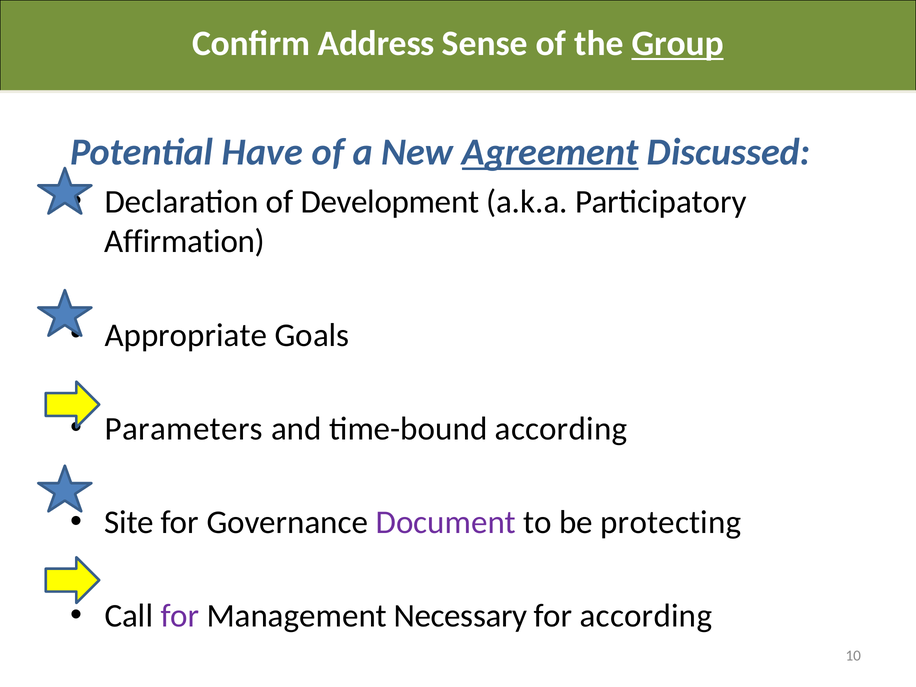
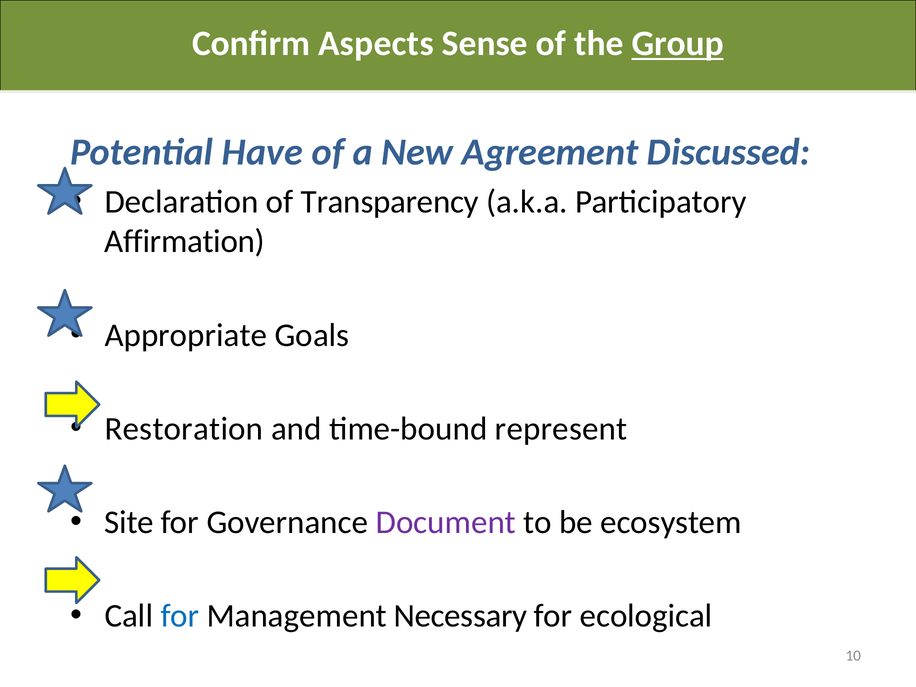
Address: Address -> Aspects
Agreement underline: present -> none
Development: Development -> Transparency
Parameters: Parameters -> Restoration
time-bound according: according -> represent
protecting: protecting -> ecosystem
for at (180, 616) colour: purple -> blue
for according: according -> ecological
